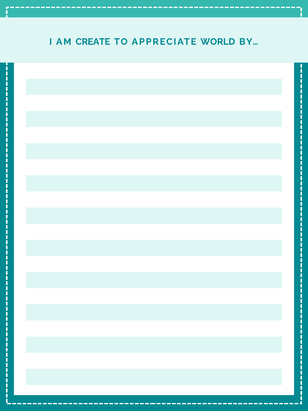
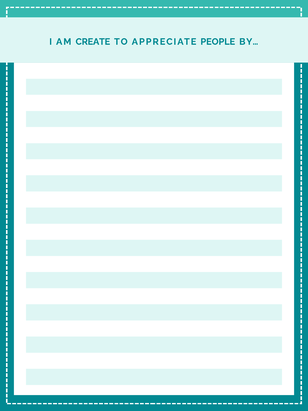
WORLD: WORLD -> PEOPLE
